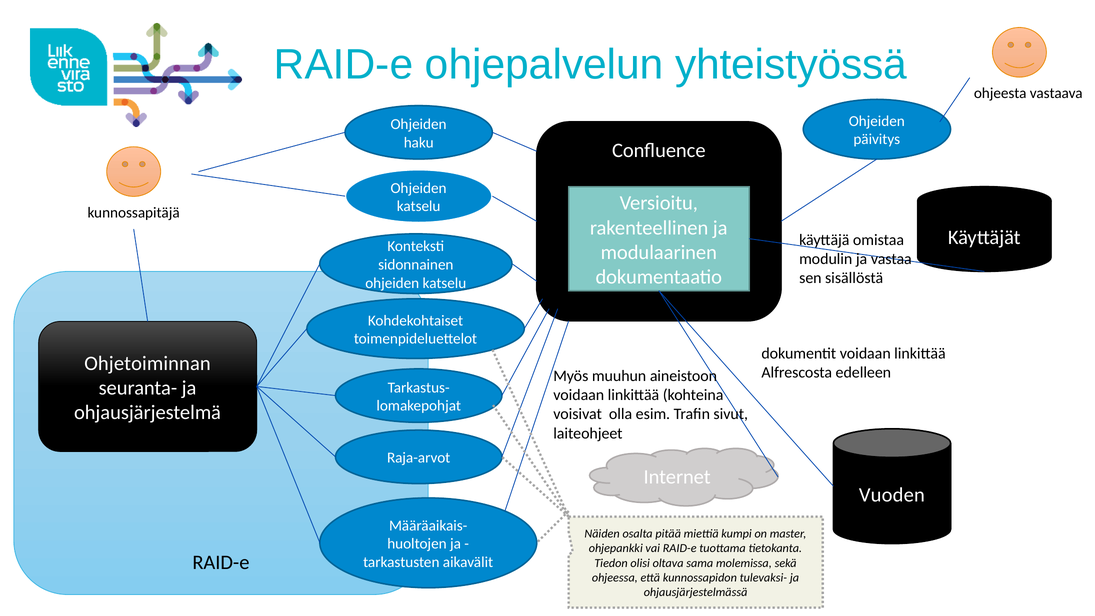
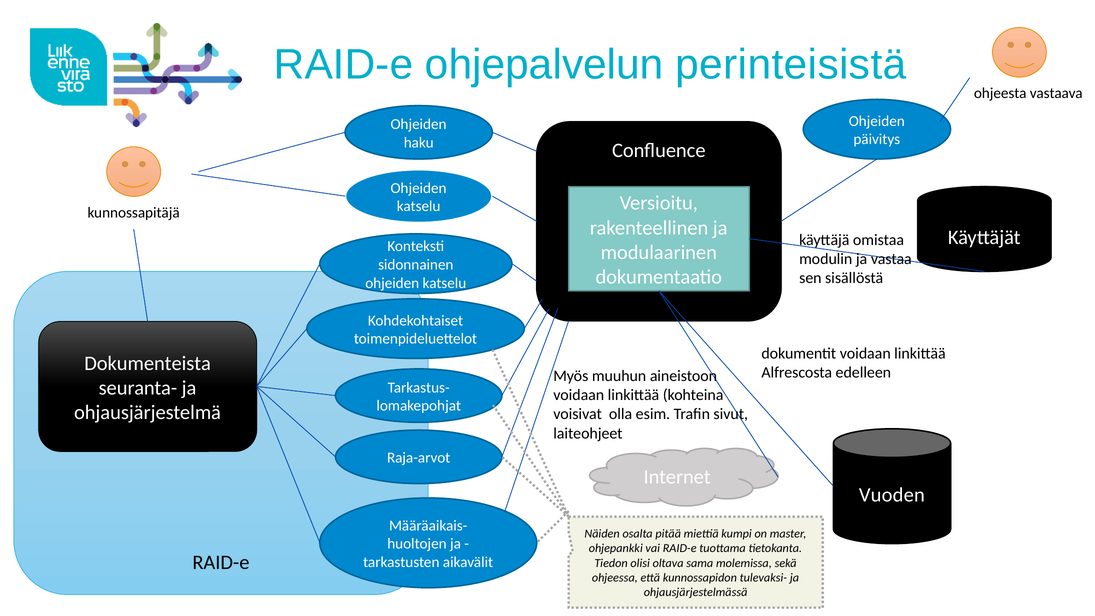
yhteistyössä: yhteistyössä -> perinteisistä
Ohjetoiminnan: Ohjetoiminnan -> Dokumenteista
